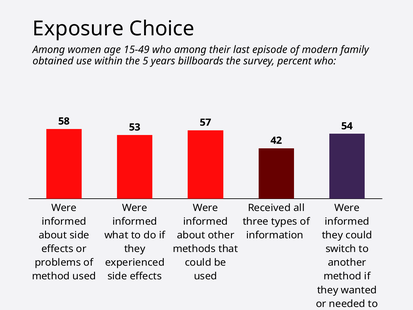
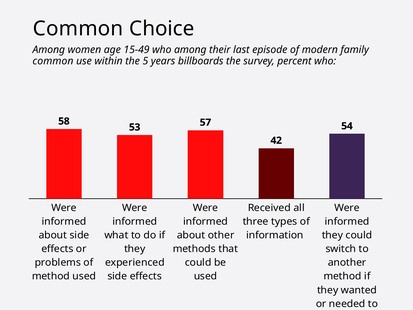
Exposure at (78, 29): Exposure -> Common
obtained at (53, 61): obtained -> common
